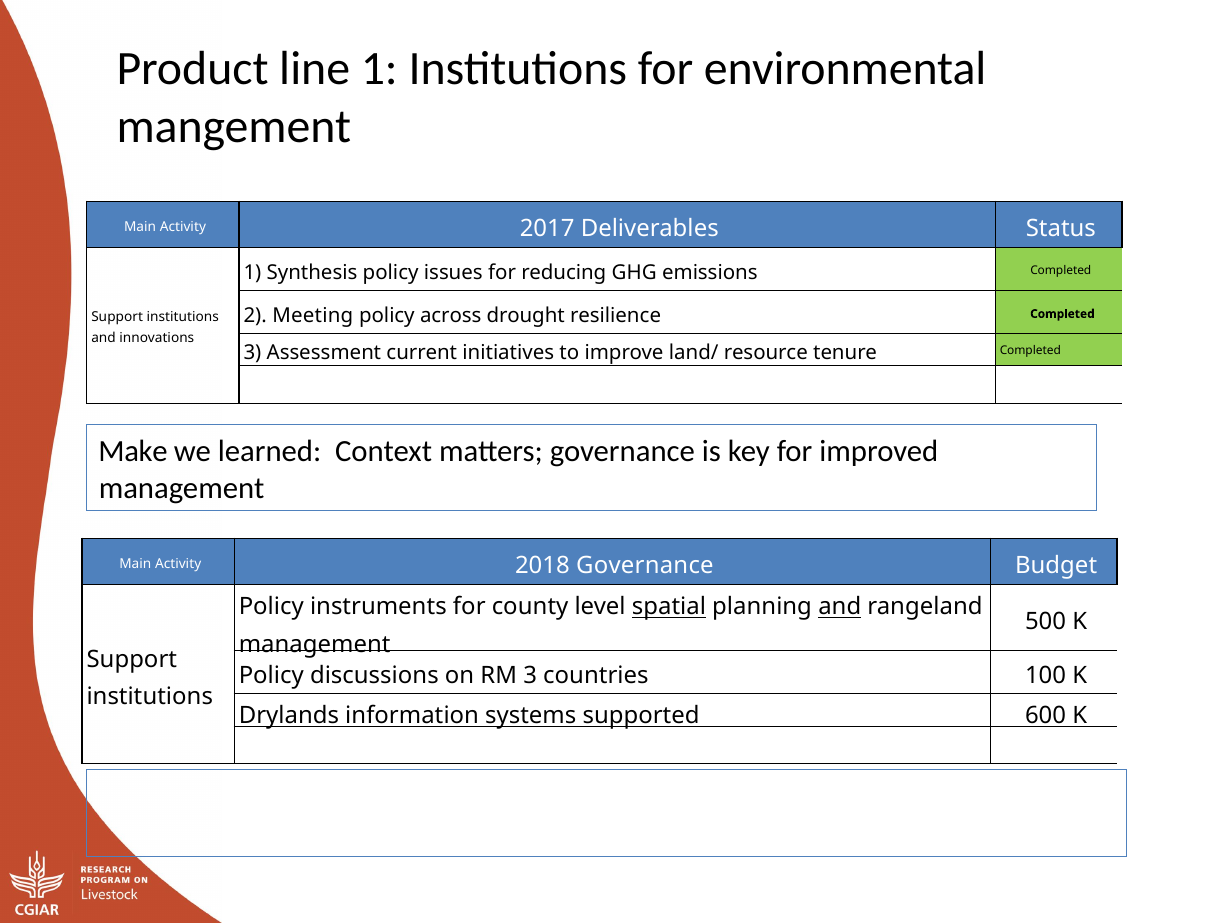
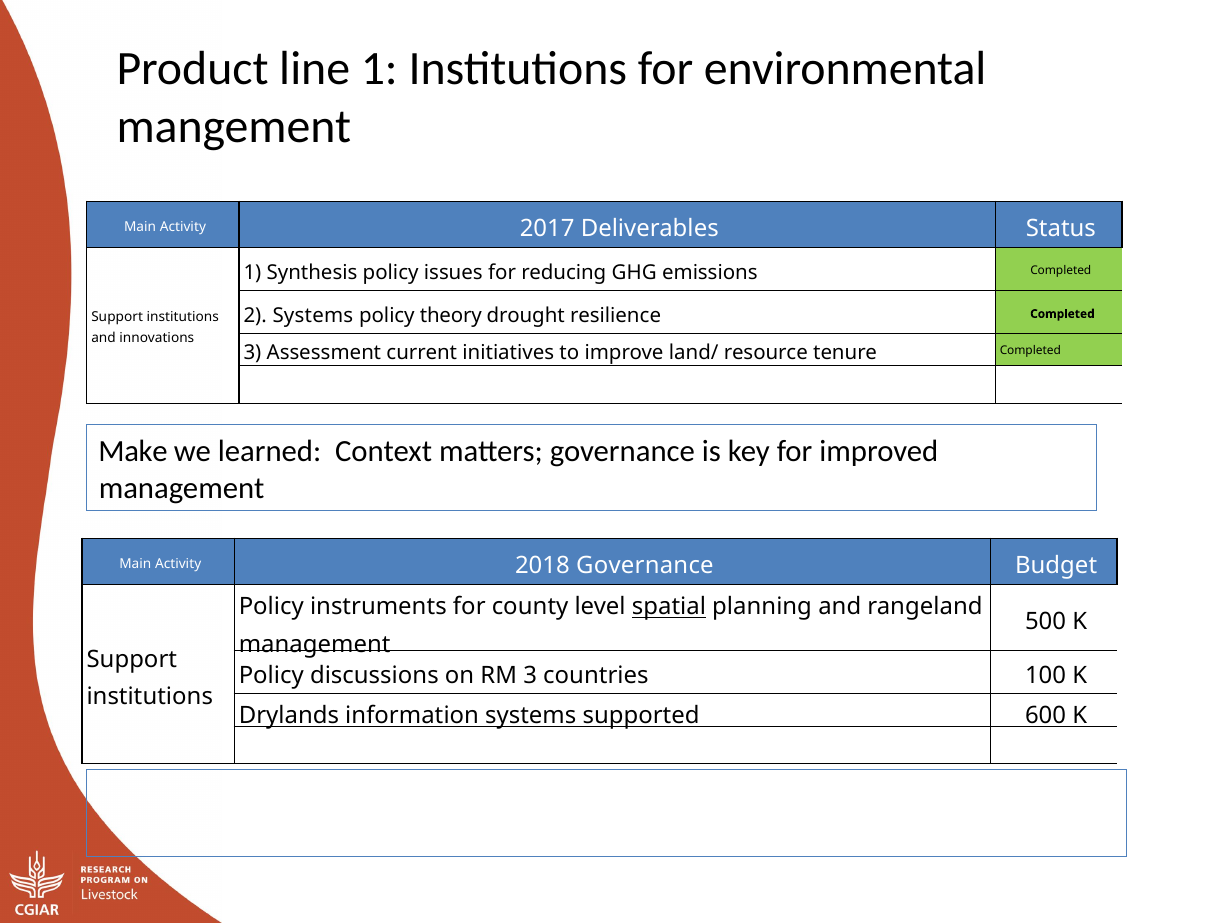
2 Meeting: Meeting -> Systems
across: across -> theory
and at (840, 607) underline: present -> none
